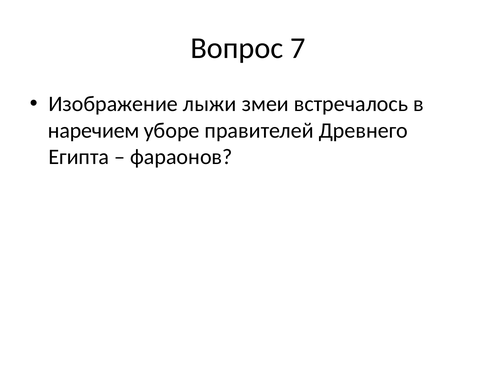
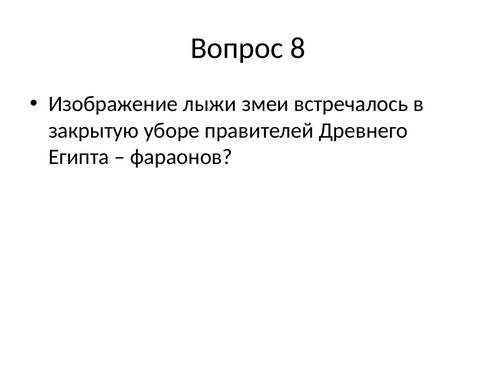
7: 7 -> 8
наречием: наречием -> закрытую
